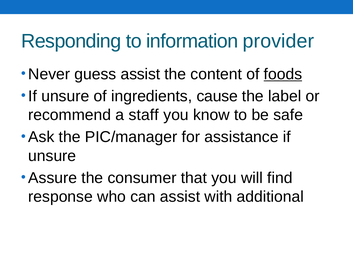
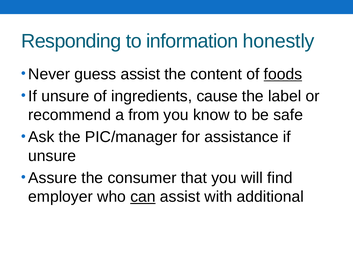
provider: provider -> honestly
staff: staff -> from
response: response -> employer
can underline: none -> present
